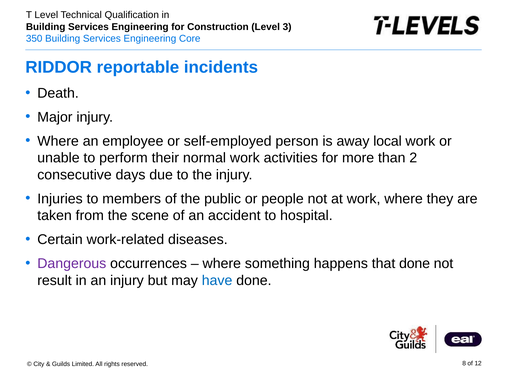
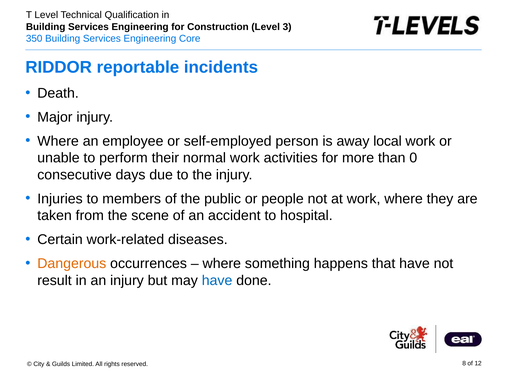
2: 2 -> 0
Dangerous colour: purple -> orange
that done: done -> have
